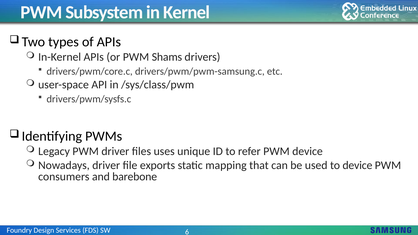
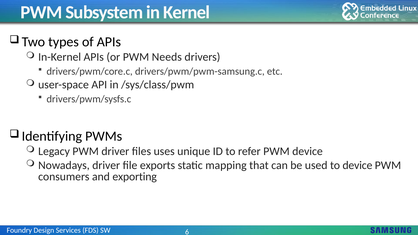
Shams: Shams -> Needs
barebone: barebone -> exporting
